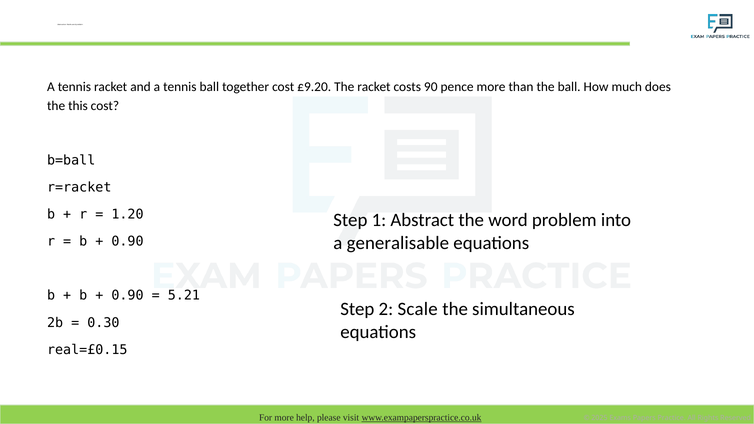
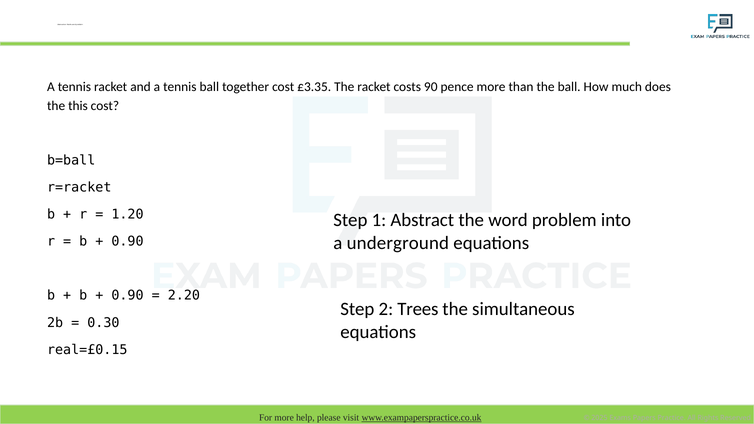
£9.20: £9.20 -> £3.35
generalisable: generalisable -> underground
5.21: 5.21 -> 2.20
Scale: Scale -> Trees
